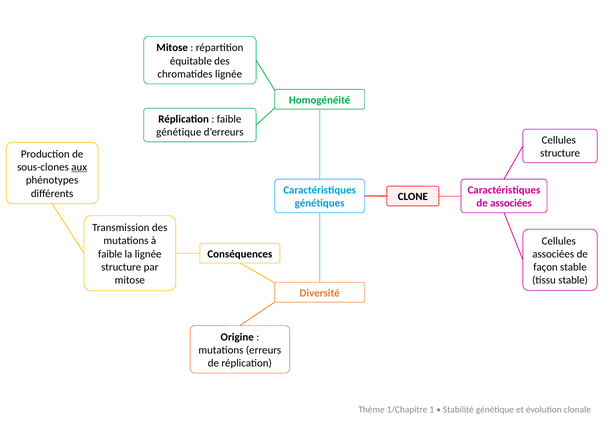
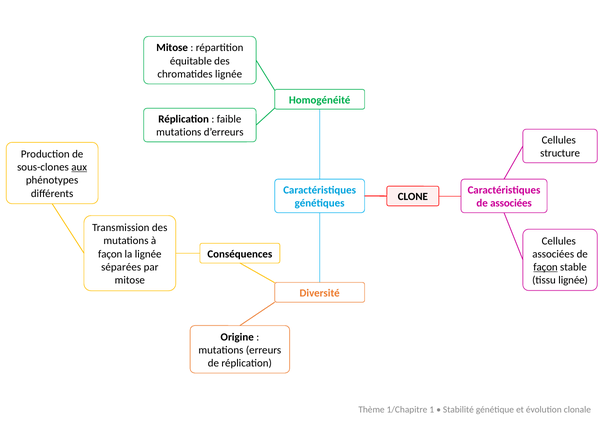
génétique at (179, 132): génétique -> mutations
faible at (110, 254): faible -> façon
structure at (121, 267): structure -> séparées
façon at (545, 267) underline: none -> present
tissu stable: stable -> lignée
